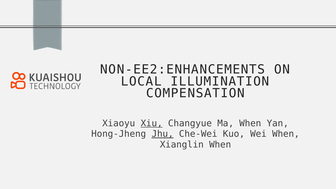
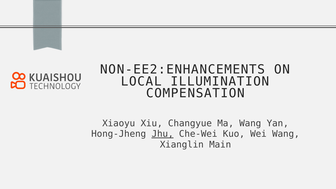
Xiu underline: present -> none
Ma When: When -> Wang
Wei When: When -> Wang
Xianglin When: When -> Main
